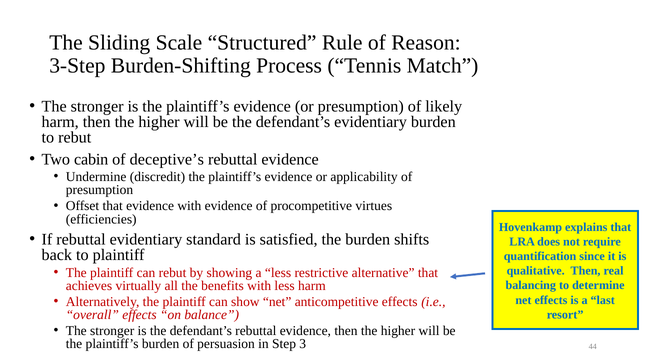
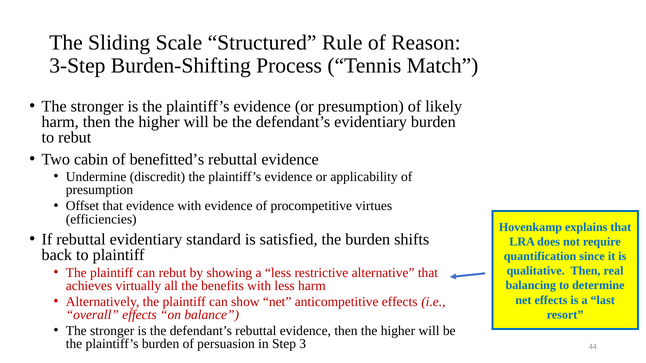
deceptive’s: deceptive’s -> benefitted’s
